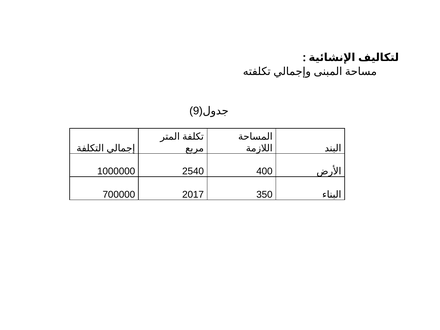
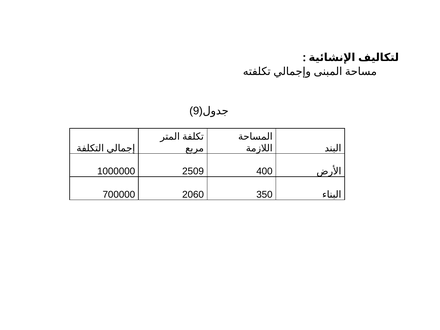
2540: 2540 -> 2509
2017: 2017 -> 2060
